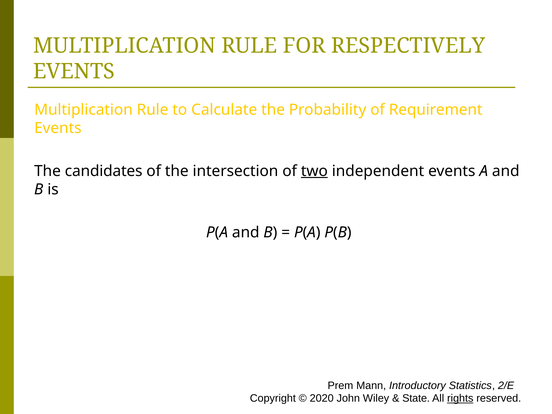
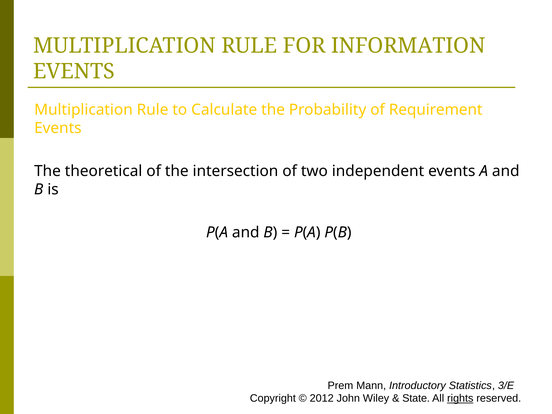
RESPECTIVELY: RESPECTIVELY -> INFORMATION
candidates: candidates -> theoretical
two underline: present -> none
2/E: 2/E -> 3/E
2020: 2020 -> 2012
